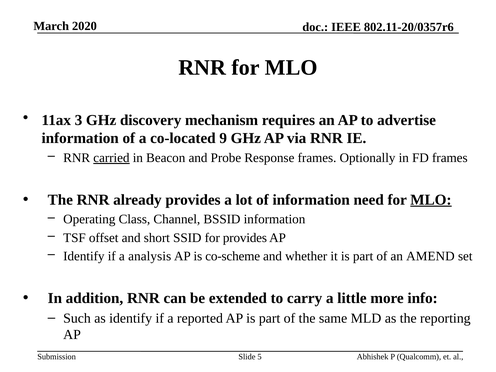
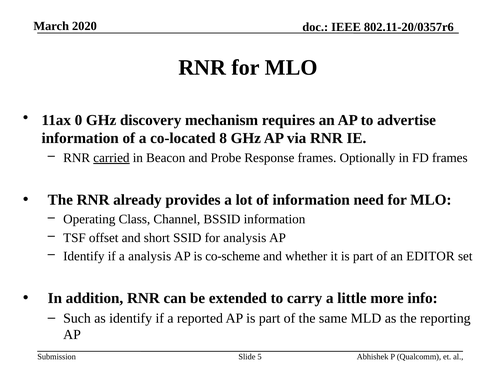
3: 3 -> 0
9: 9 -> 8
MLO at (431, 200) underline: present -> none
for provides: provides -> analysis
AMEND: AMEND -> EDITOR
